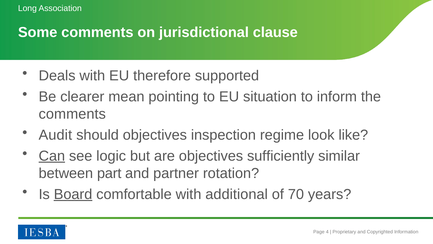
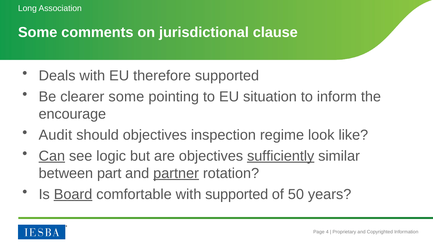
clearer mean: mean -> some
comments at (72, 114): comments -> encourage
sufficiently underline: none -> present
partner underline: none -> present
with additional: additional -> supported
70: 70 -> 50
